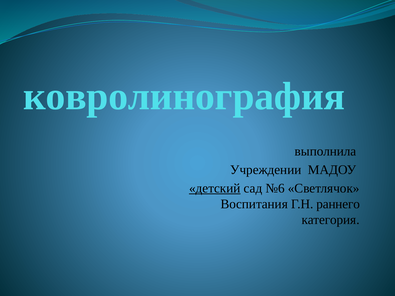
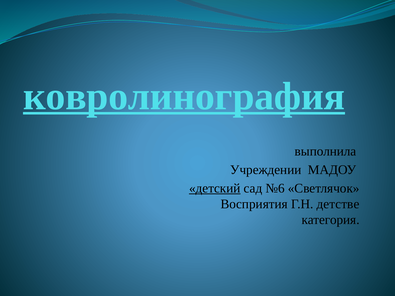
ковролинография underline: none -> present
Воспитания: Воспитания -> Восприятия
раннего: раннего -> детстве
